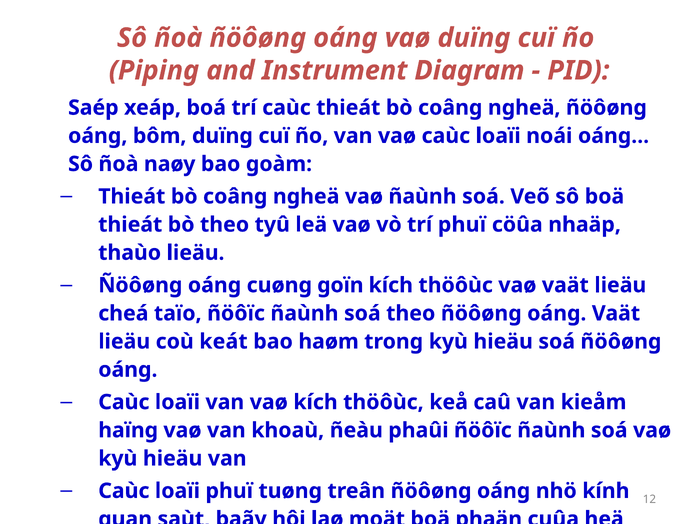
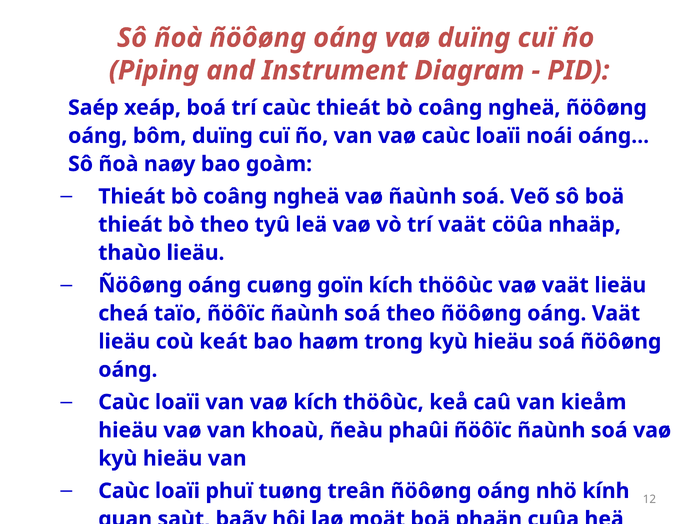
trí phuï: phuï -> vaät
haïng at (128, 430): haïng -> hieäu
